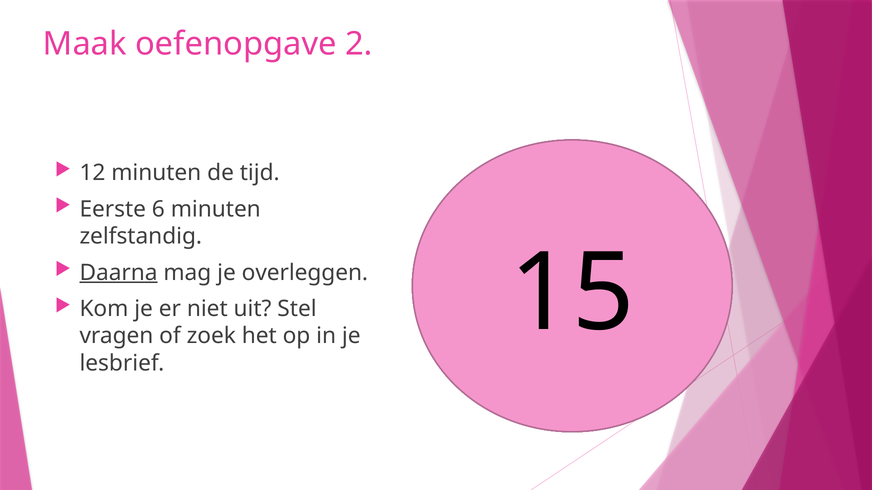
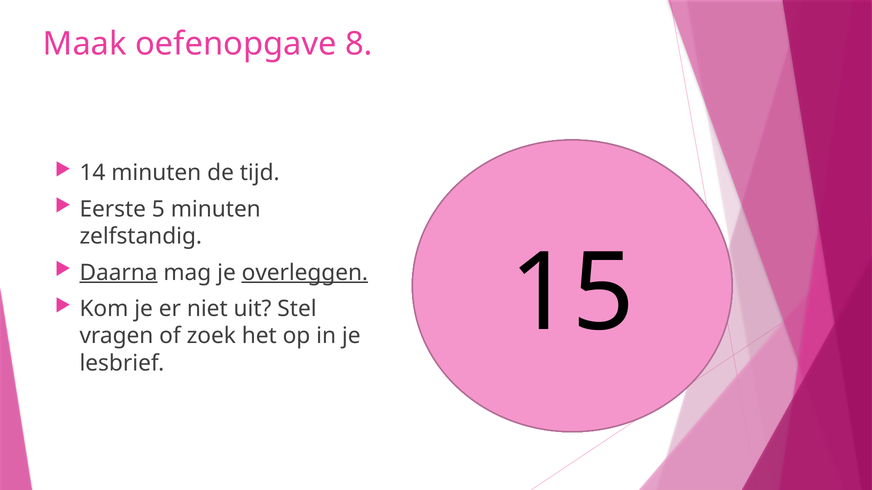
2: 2 -> 8
12 at (92, 173): 12 -> 14
6: 6 -> 5
overleggen underline: none -> present
